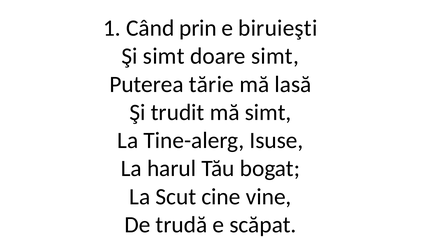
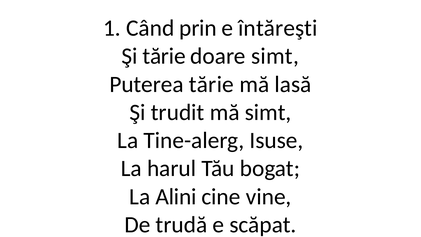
biruieşti: biruieşti -> întăreşti
Şi simt: simt -> tărie
Scut: Scut -> Alini
